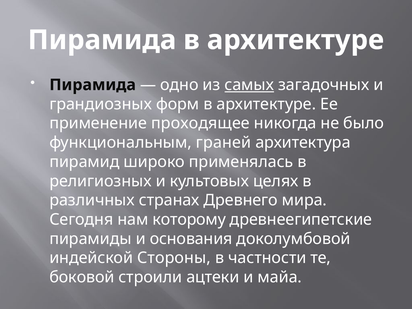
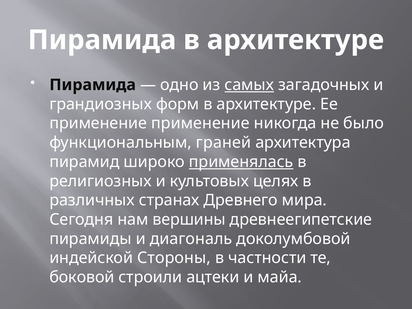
применение проходящее: проходящее -> применение
применялась underline: none -> present
которому: которому -> вершины
основания: основания -> диагональ
